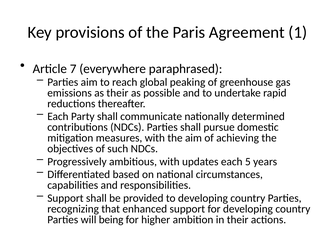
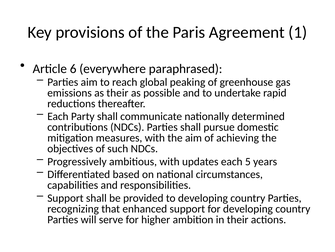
7: 7 -> 6
being: being -> serve
